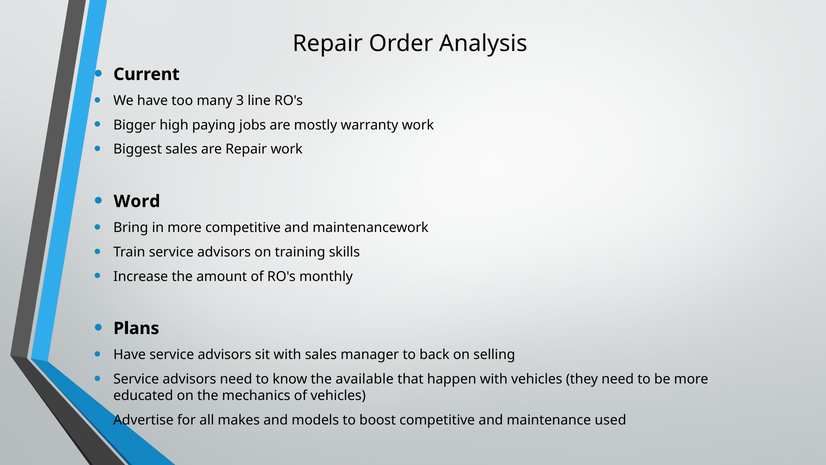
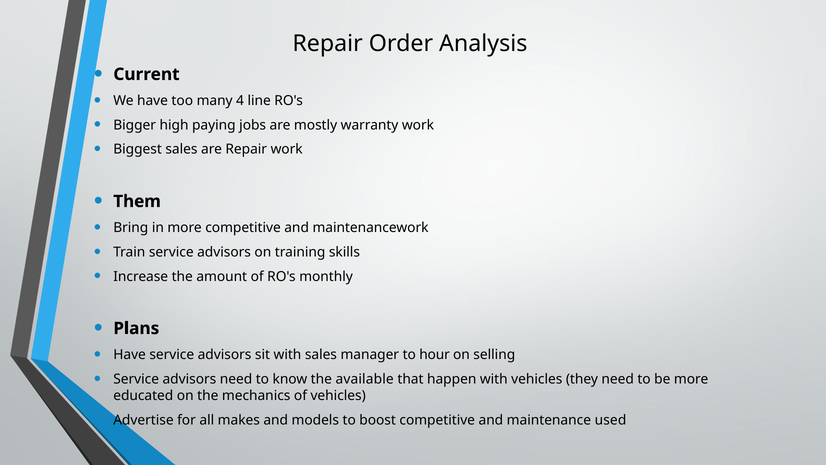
3: 3 -> 4
Word: Word -> Them
back: back -> hour
